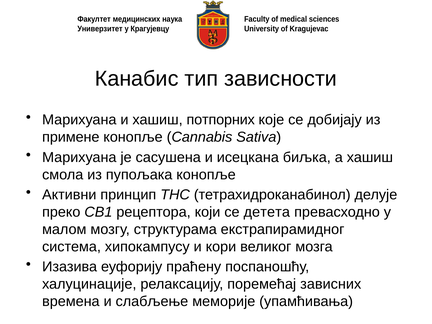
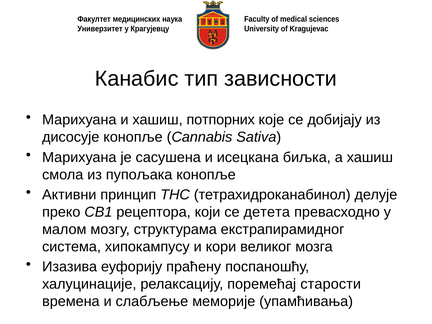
примене: примене -> дисосује
зависних: зависних -> старости
